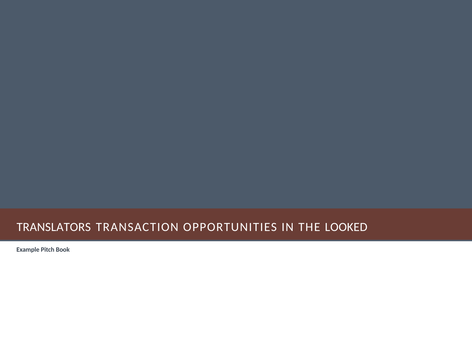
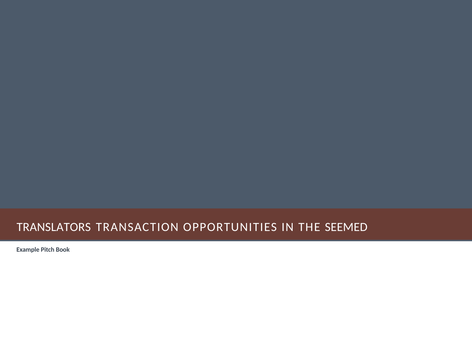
LOOKED: LOOKED -> SEEMED
